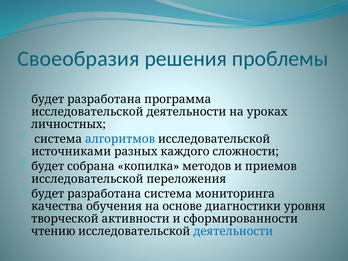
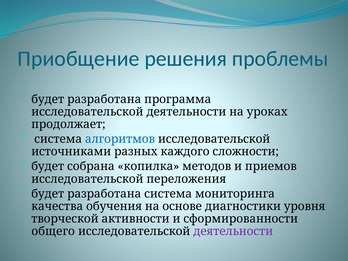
Своеобразия: Своеобразия -> Приобщение
личностных: личностных -> продолжает
чтению: чтению -> общего
деятельности at (233, 231) colour: blue -> purple
